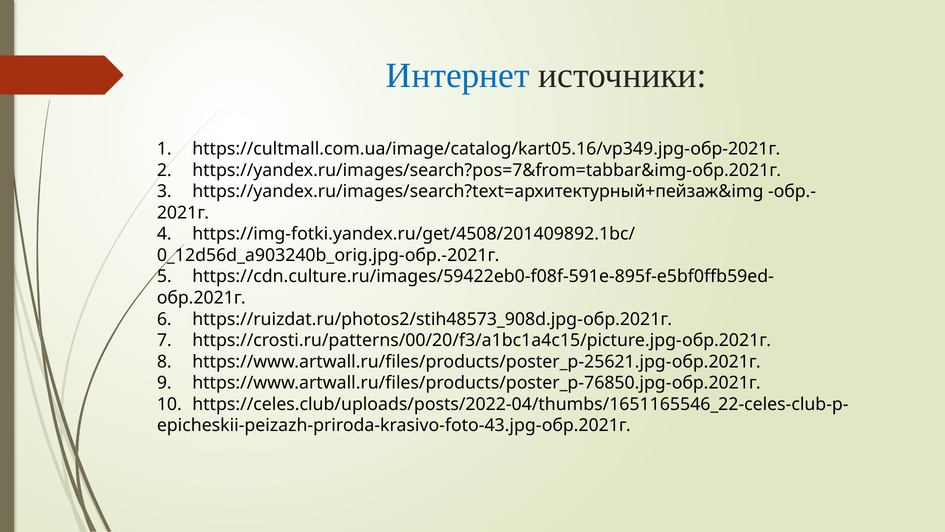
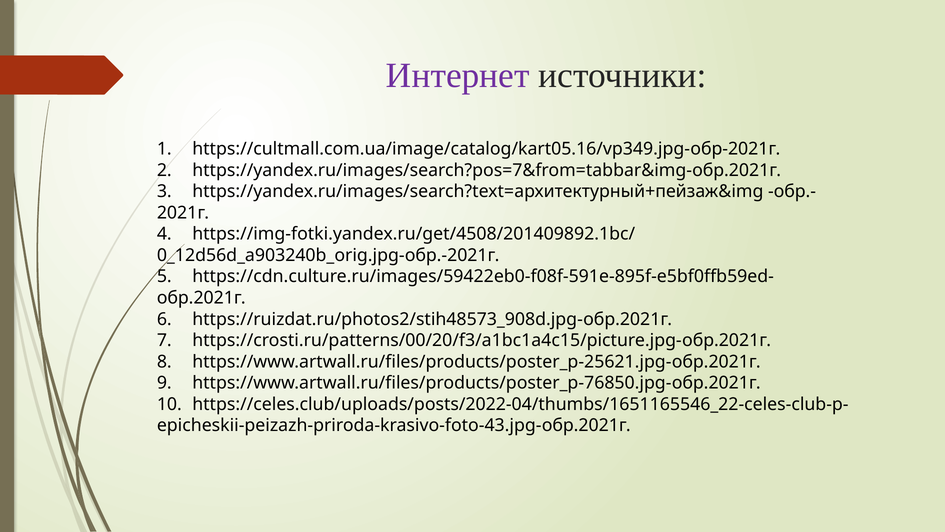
Интернет colour: blue -> purple
